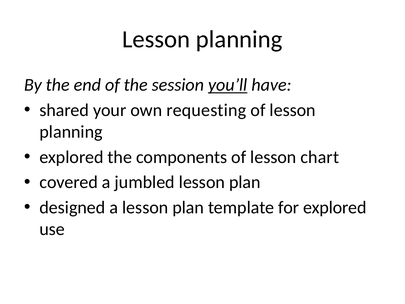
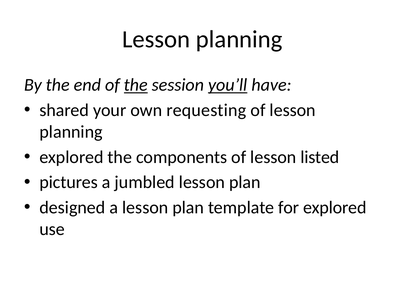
the at (136, 85) underline: none -> present
chart: chart -> listed
covered: covered -> pictures
